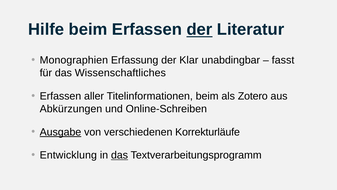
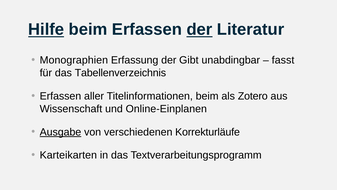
Hilfe underline: none -> present
Klar: Klar -> Gibt
Wissenschaftliches: Wissenschaftliches -> Tabellenverzeichnis
Abkürzungen: Abkürzungen -> Wissenschaft
Online-Schreiben: Online-Schreiben -> Online-Einplanen
Entwicklung: Entwicklung -> Karteikarten
das at (119, 155) underline: present -> none
